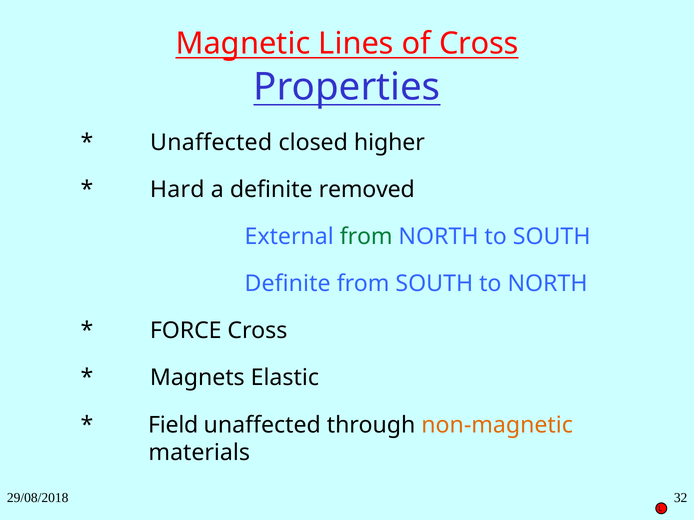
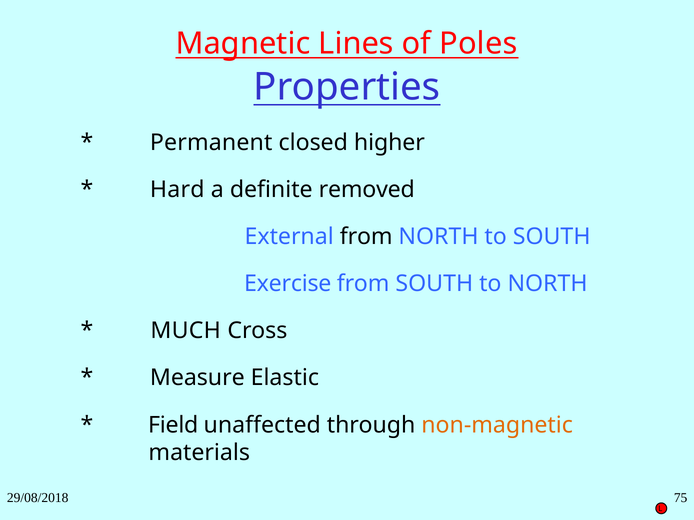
of Cross: Cross -> Poles
Unaffected at (211, 143): Unaffected -> Permanent
from at (366, 237) colour: green -> black
Definite at (288, 284): Definite -> Exercise
FORCE: FORCE -> MUCH
Magnets: Magnets -> Measure
32: 32 -> 75
